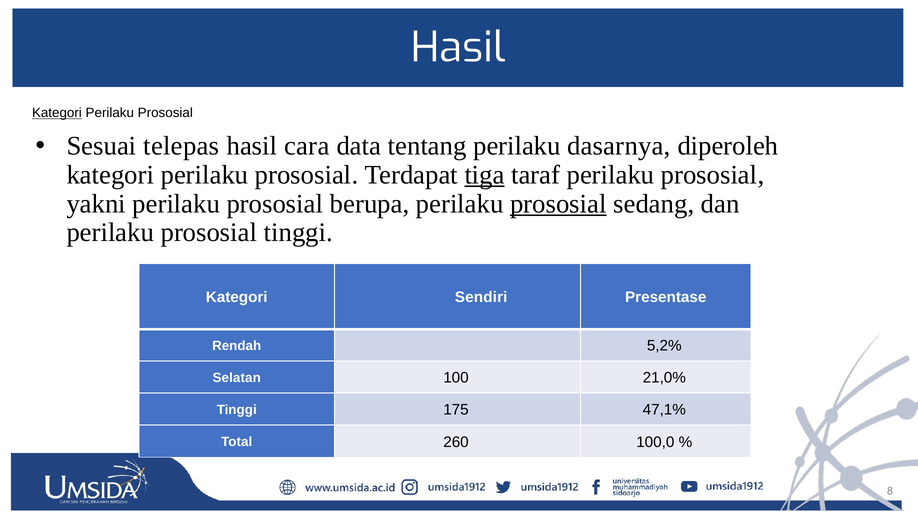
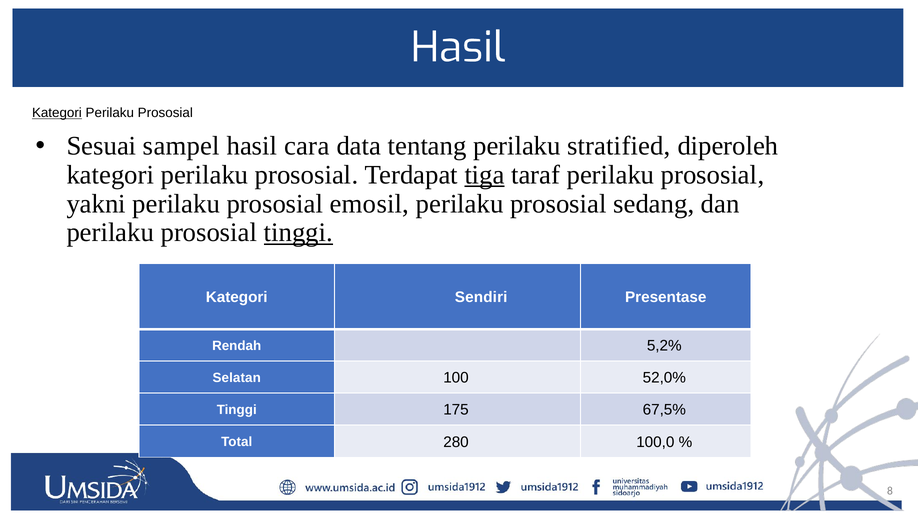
telepas: telepas -> sampel
dasarnya: dasarnya -> stratified
berupa: berupa -> emosil
prososial at (558, 204) underline: present -> none
tinggi at (298, 233) underline: none -> present
21,0%: 21,0% -> 52,0%
47,1%: 47,1% -> 67,5%
260: 260 -> 280
